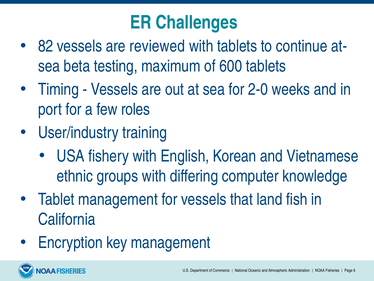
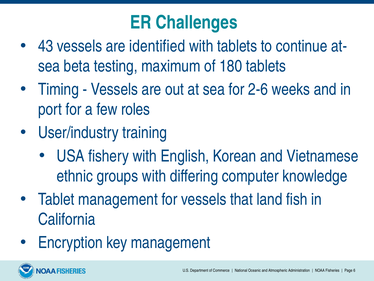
82: 82 -> 43
reviewed: reviewed -> identified
600: 600 -> 180
2-0: 2-0 -> 2-6
